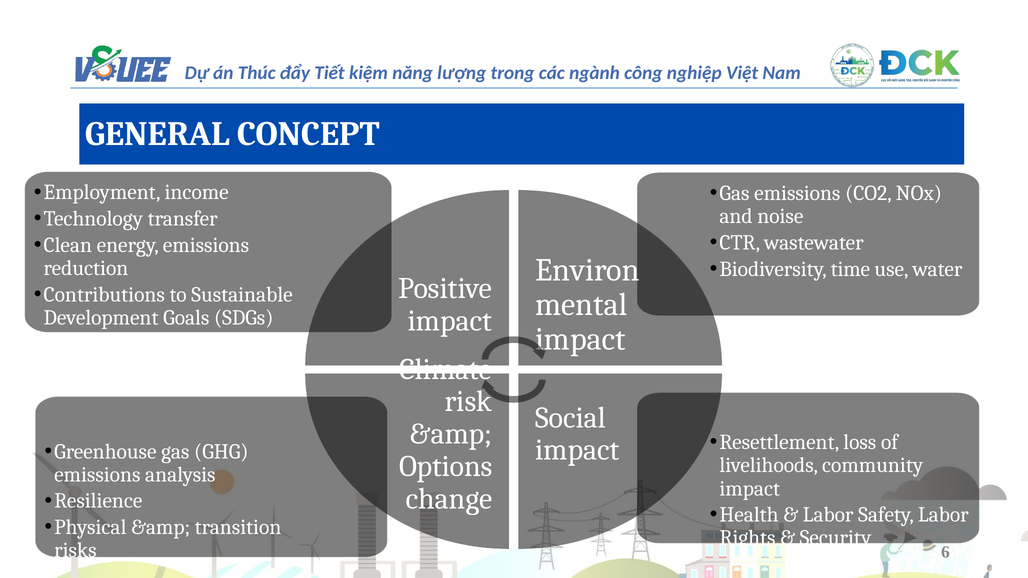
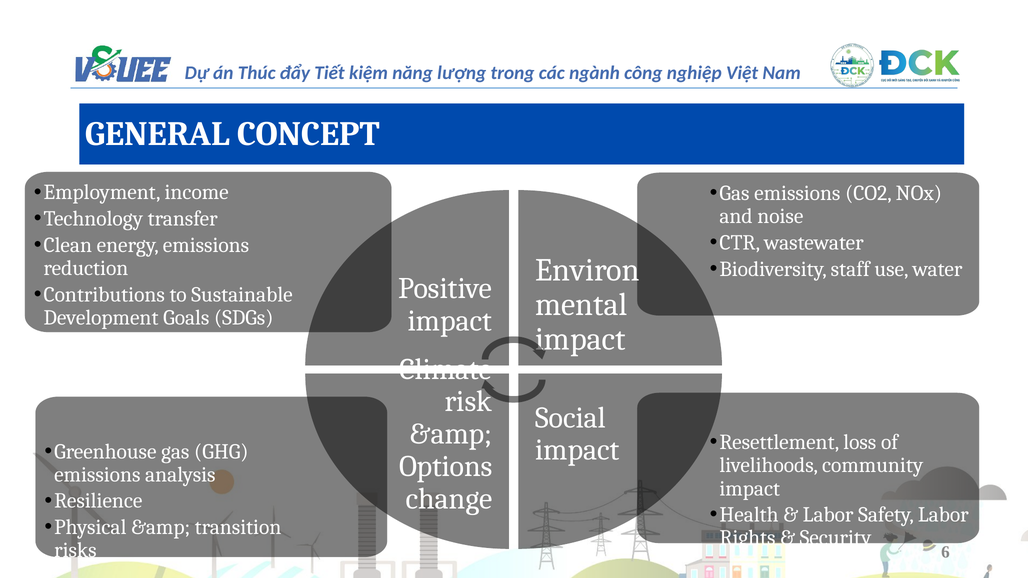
time: time -> staff
